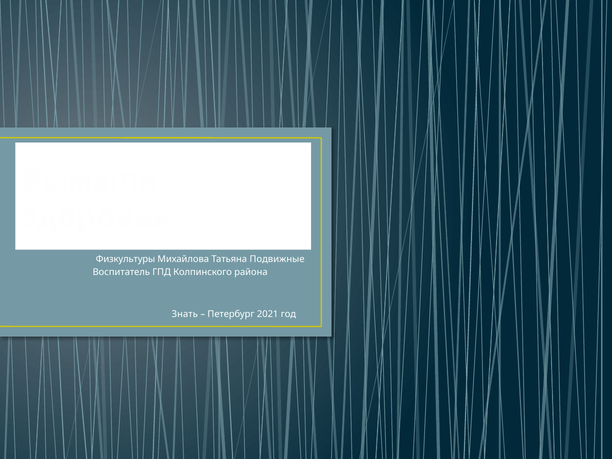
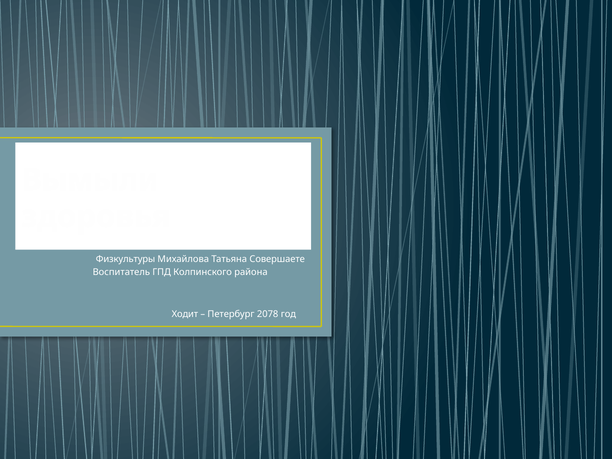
Подвижные: Подвижные -> Совершаете
Знать: Знать -> Ходит
2021: 2021 -> 2078
